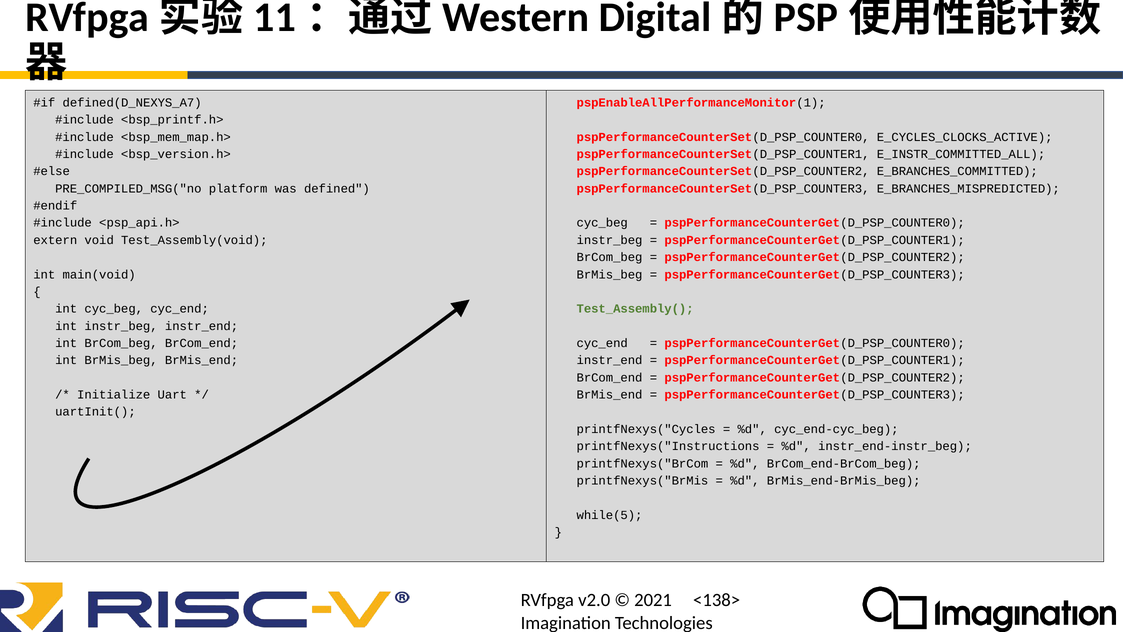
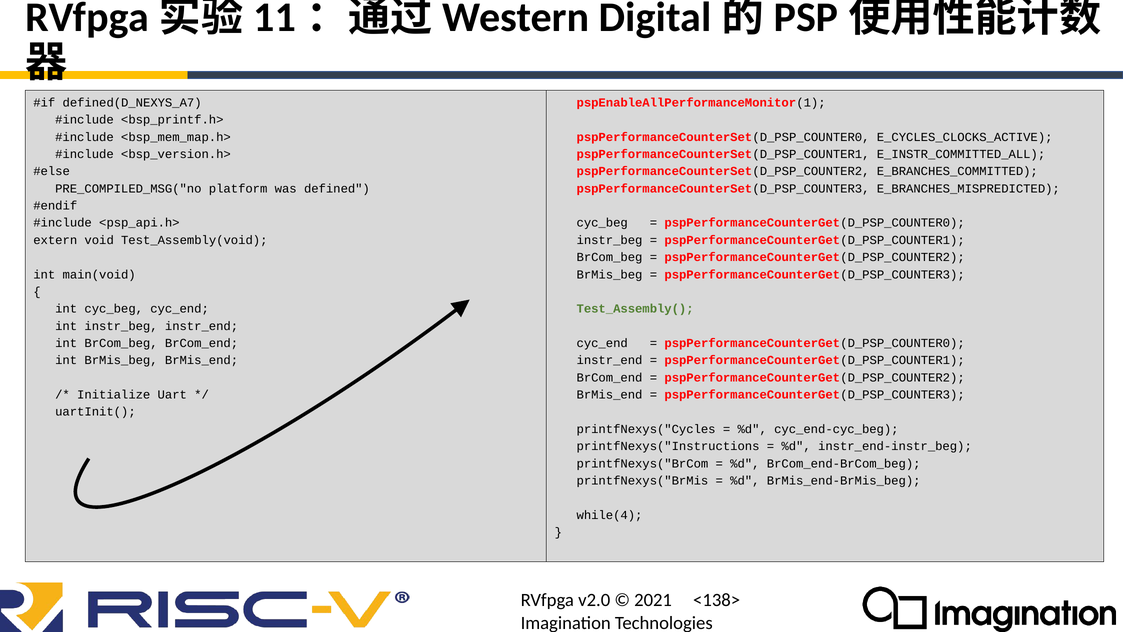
while(5: while(5 -> while(4
